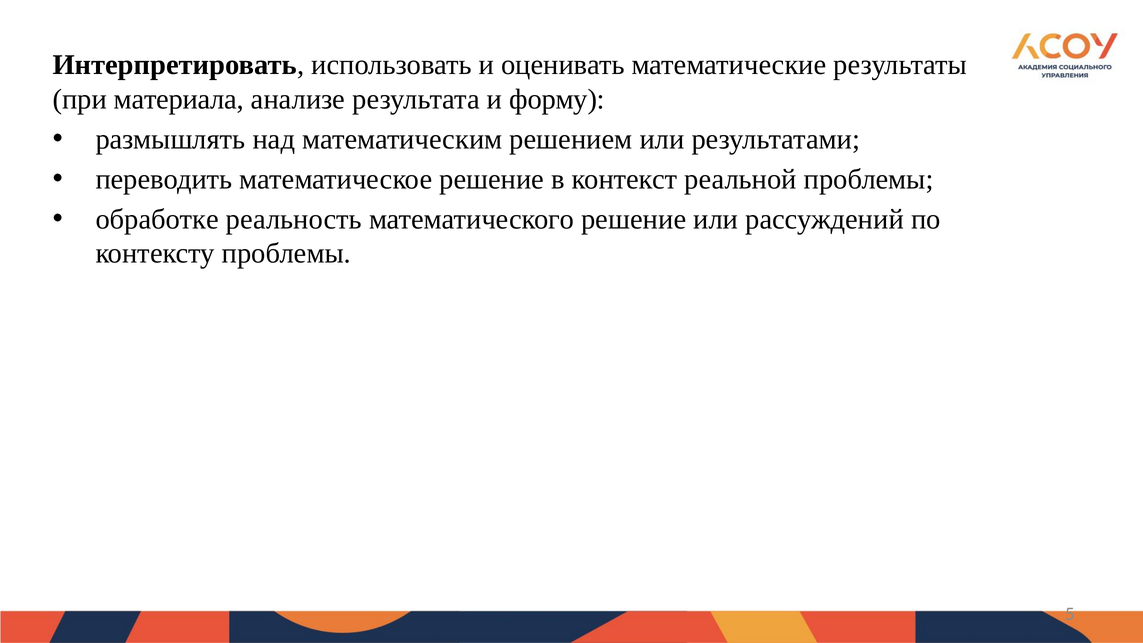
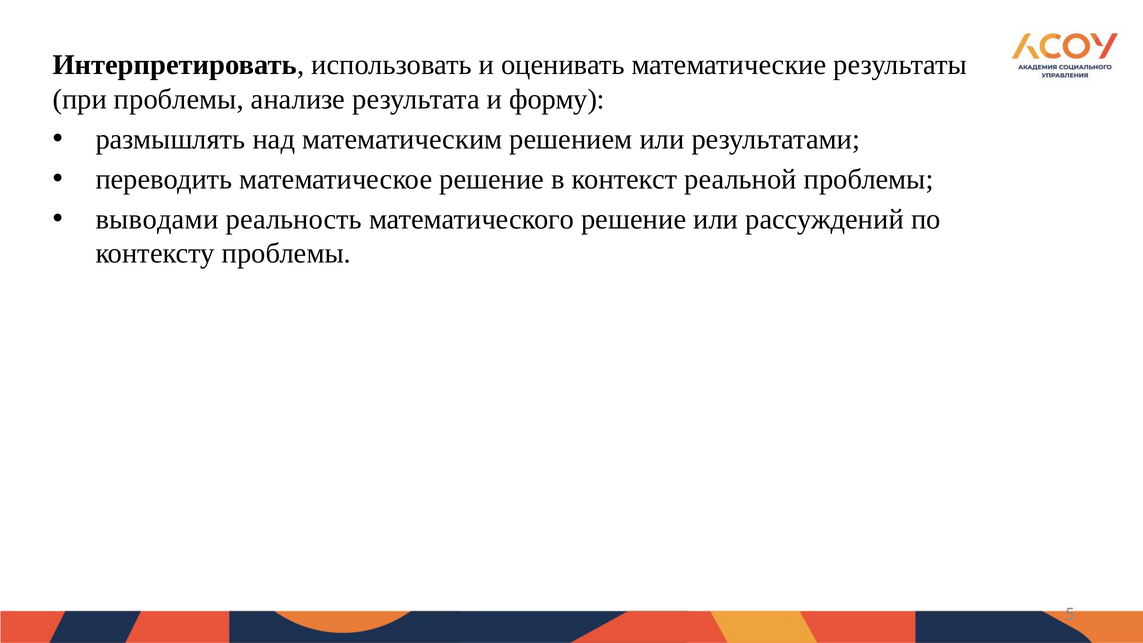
при материала: материала -> проблемы
обработке: обработке -> выводами
